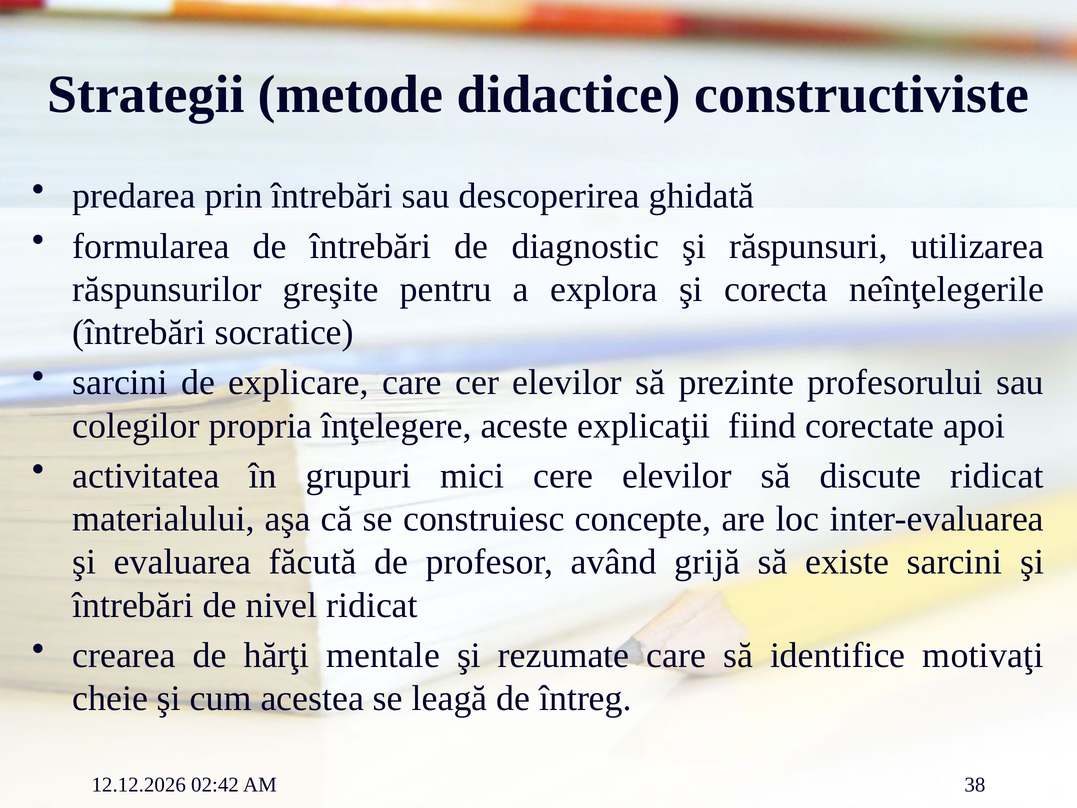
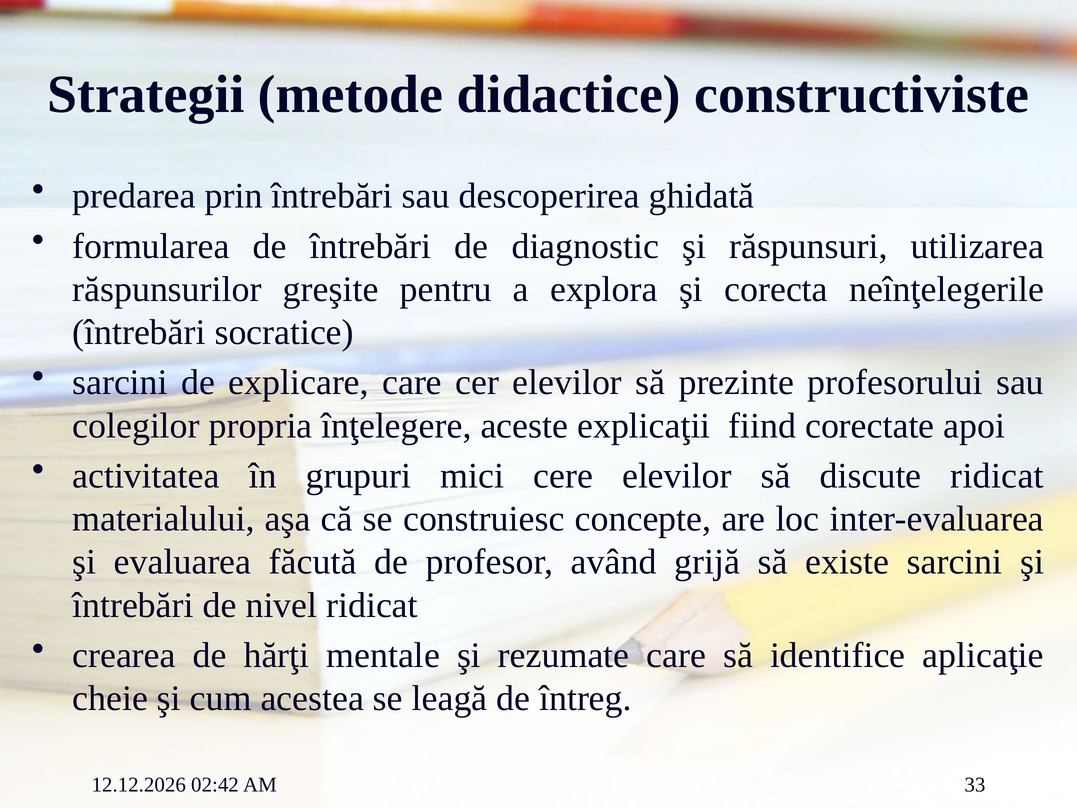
motivaţi: motivaţi -> aplicaţie
38: 38 -> 33
